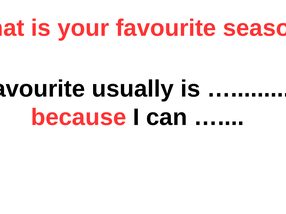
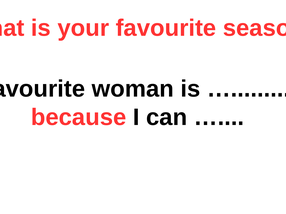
usually: usually -> woman
